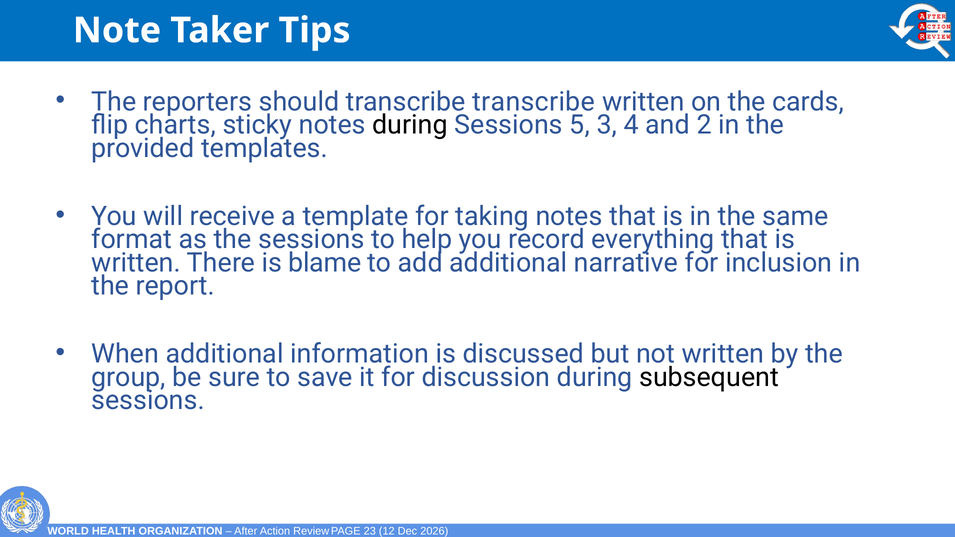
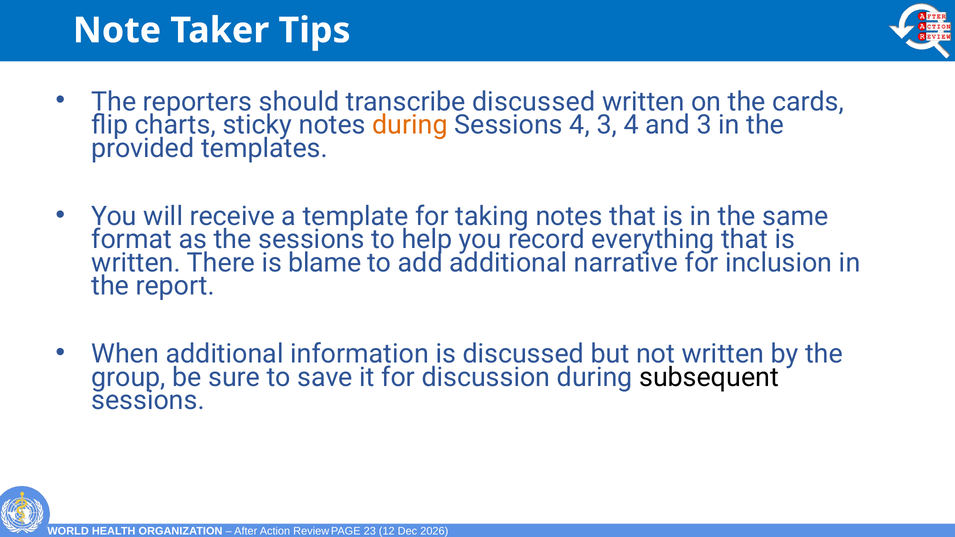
transcribe transcribe: transcribe -> discussed
during at (410, 125) colour: black -> orange
Sessions 5: 5 -> 4
and 2: 2 -> 3
